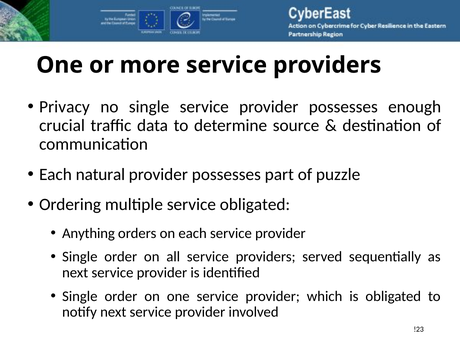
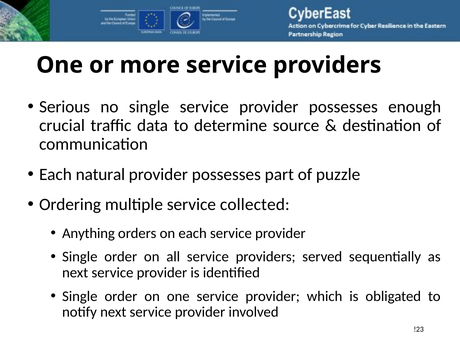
Privacy: Privacy -> Serious
service obligated: obligated -> collected
